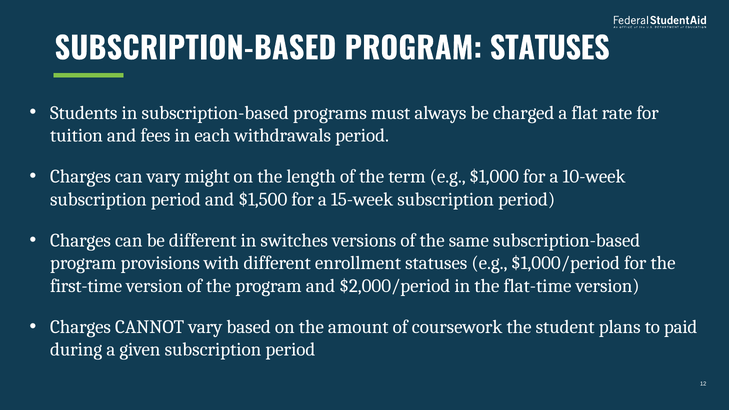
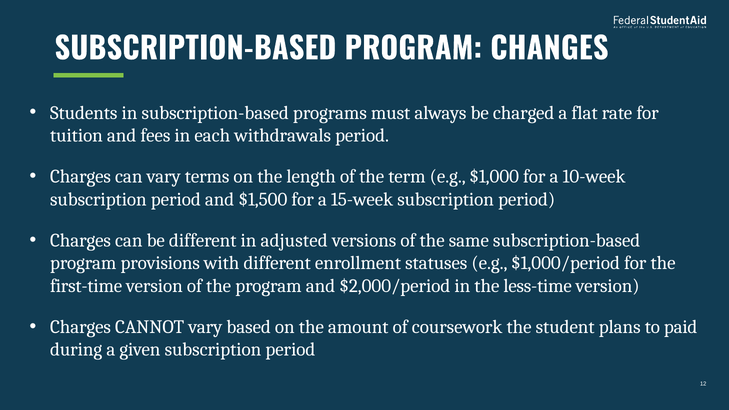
PROGRAM STATUSES: STATUSES -> CHANGES
might: might -> terms
switches: switches -> adjusted
flat-time: flat-time -> less-time
